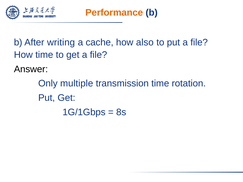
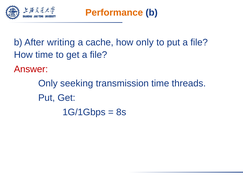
how also: also -> only
Answer colour: black -> red
multiple: multiple -> seeking
rotation: rotation -> threads
